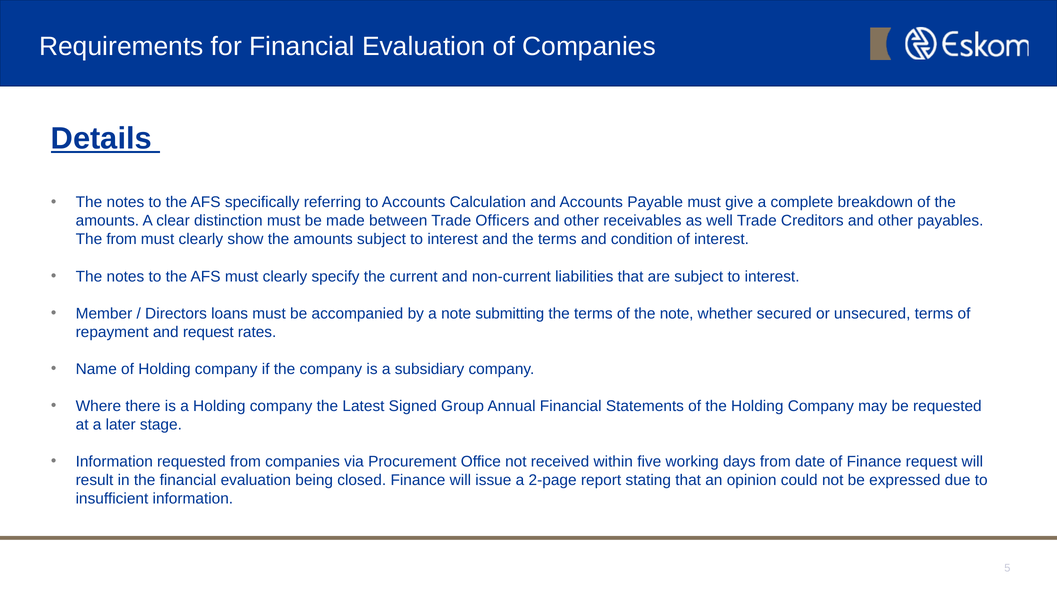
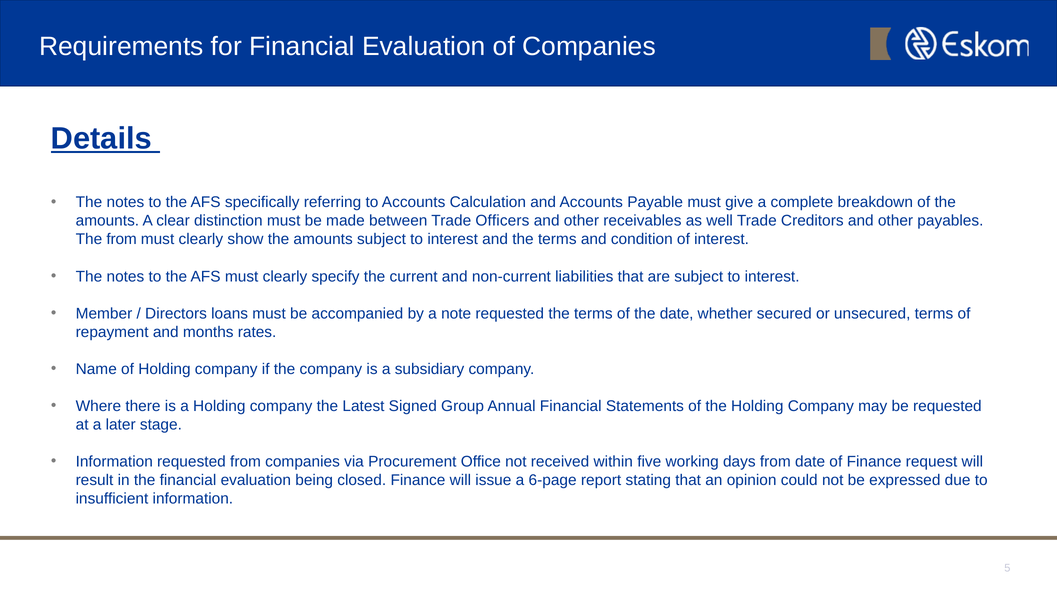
note submitting: submitting -> requested
the note: note -> date
and request: request -> months
2-page: 2-page -> 6-page
